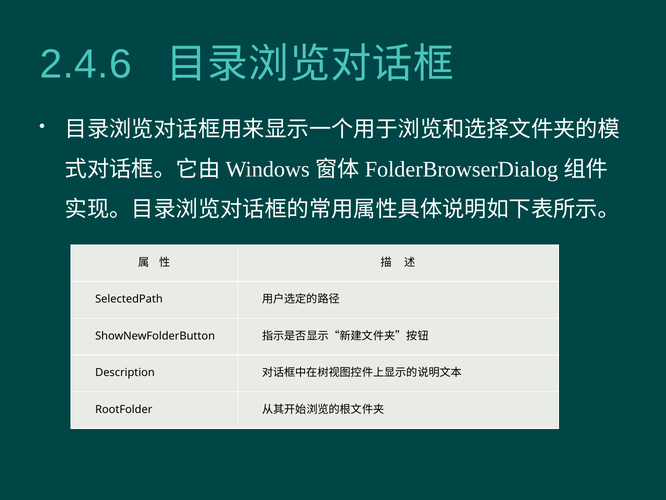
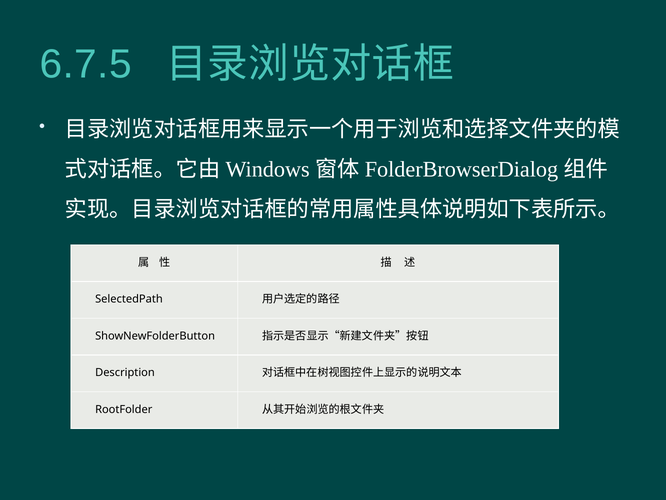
2.4.6: 2.4.6 -> 6.7.5
